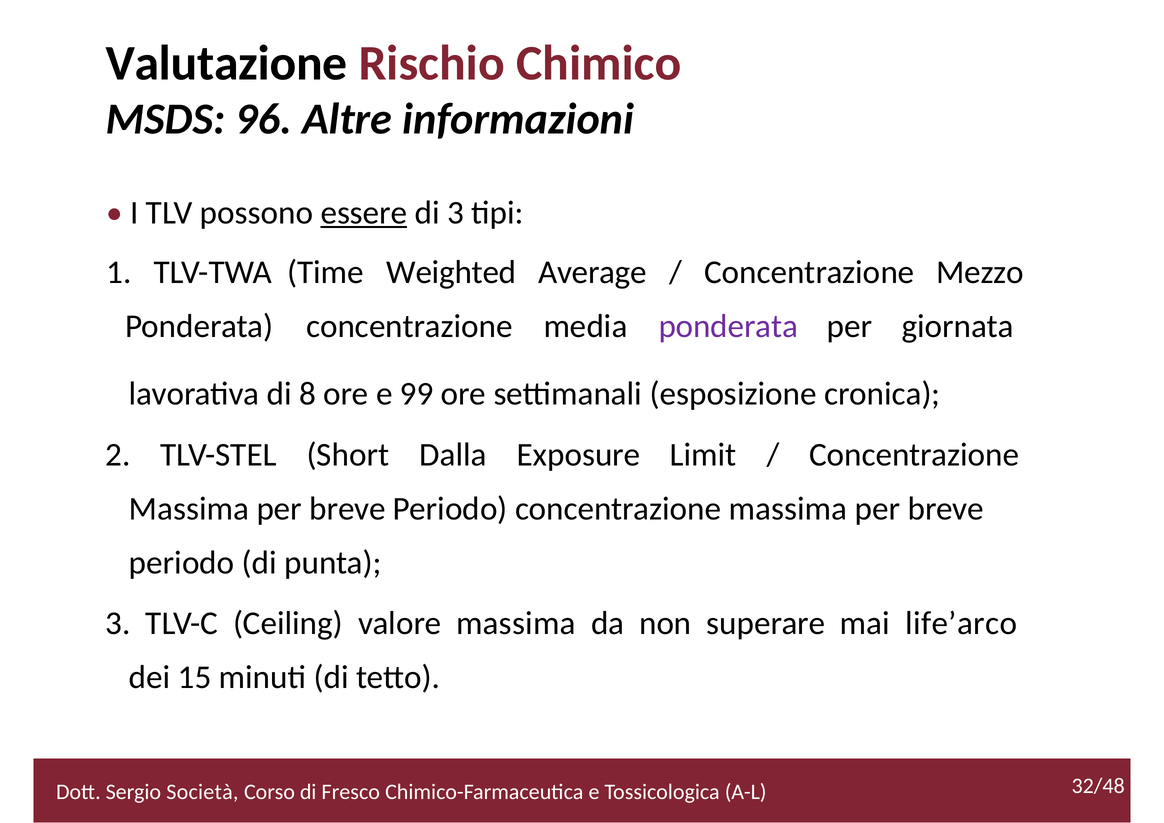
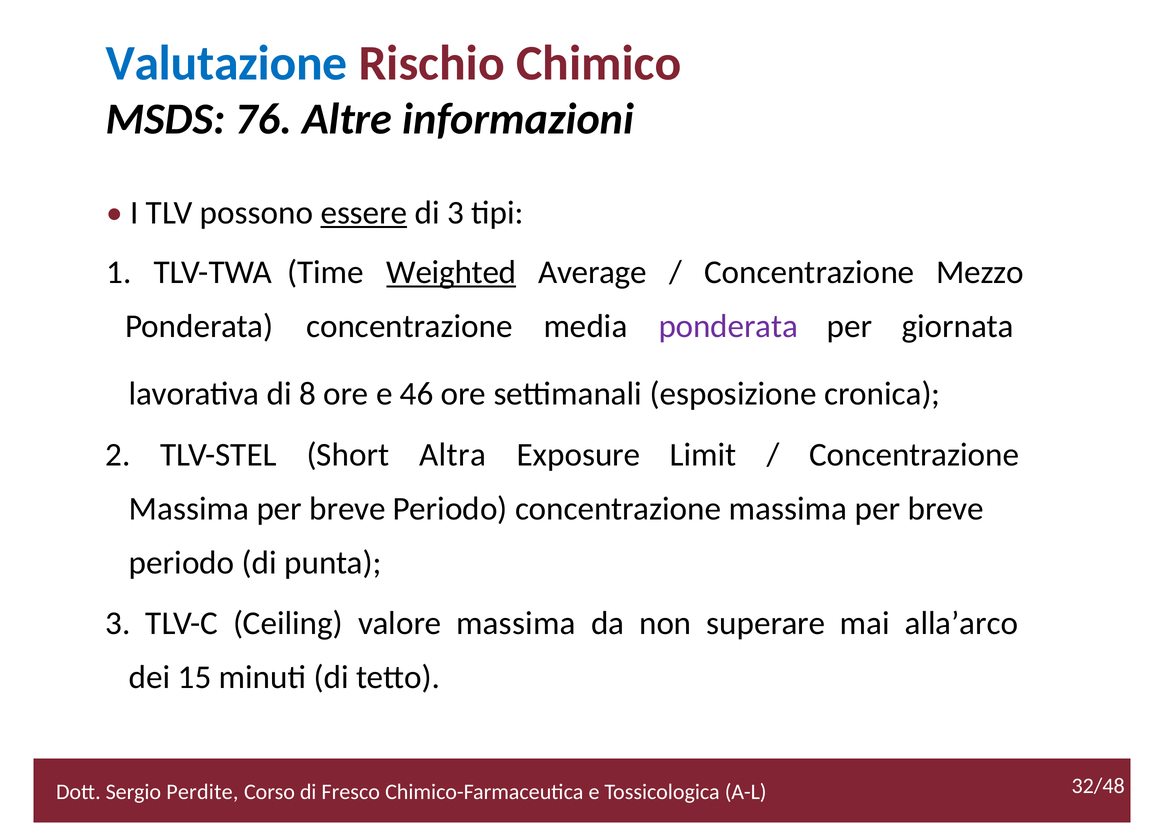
Valutazione colour: black -> blue
96: 96 -> 76
Weighted underline: none -> present
99: 99 -> 46
Dalla: Dalla -> Altra
life’arco: life’arco -> alla’arco
Società: Società -> Perdite
